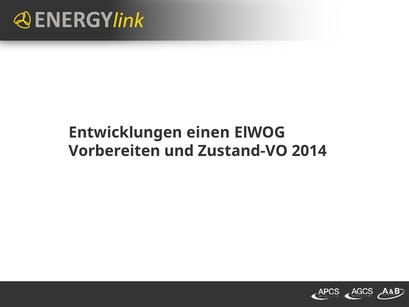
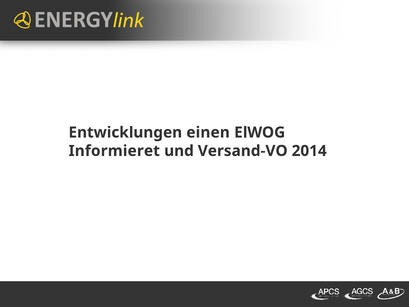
Vorbereiten: Vorbereiten -> Informieret
Zustand-VO: Zustand-VO -> Versand-VO
